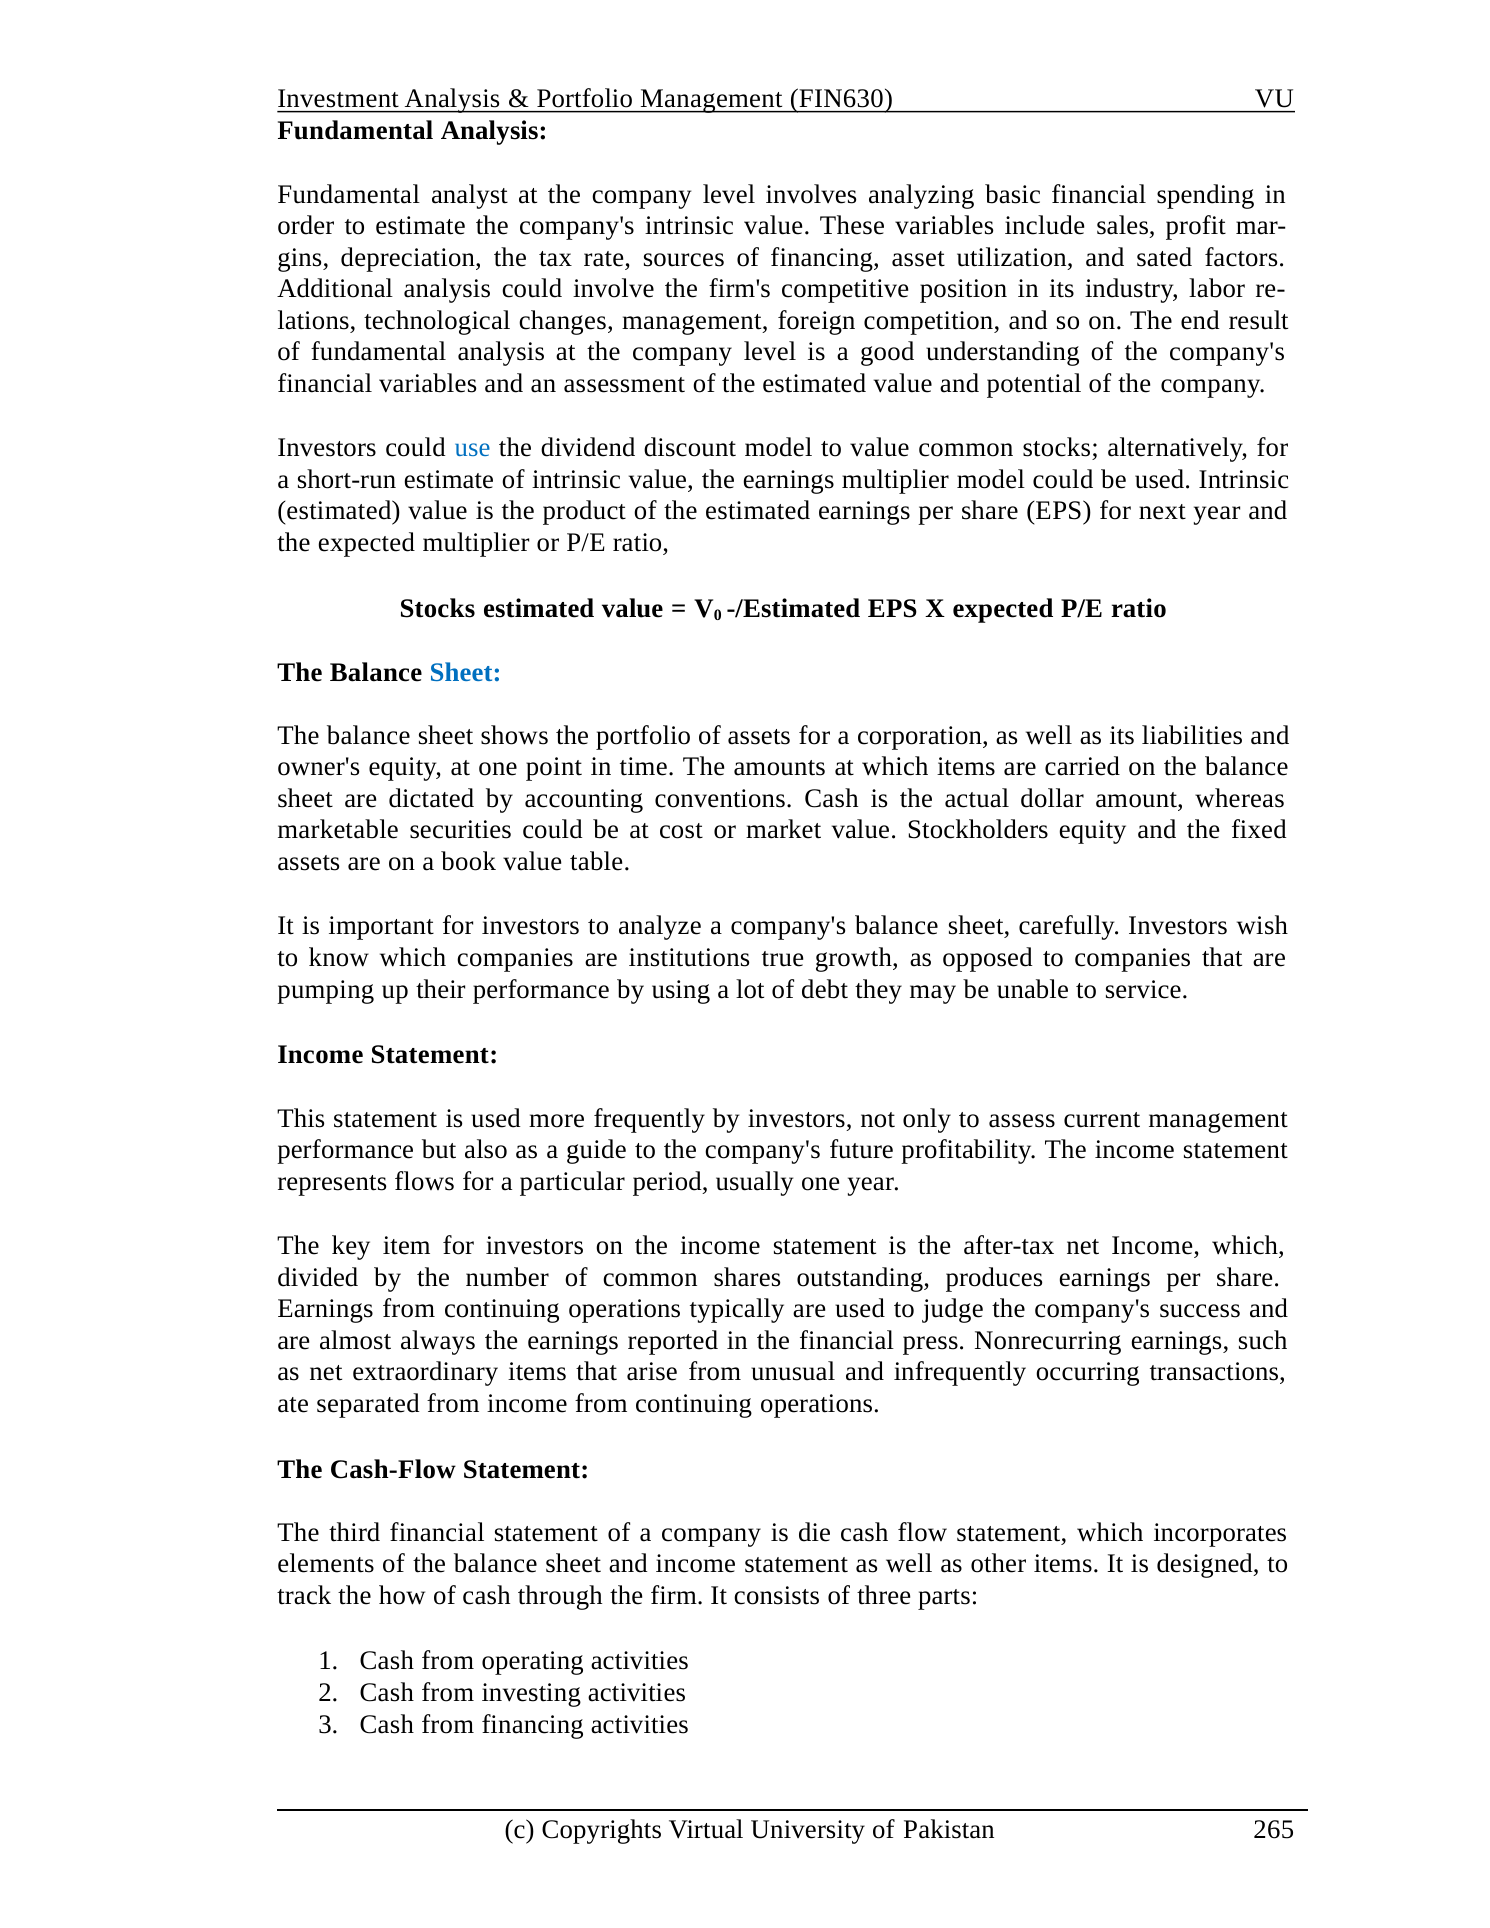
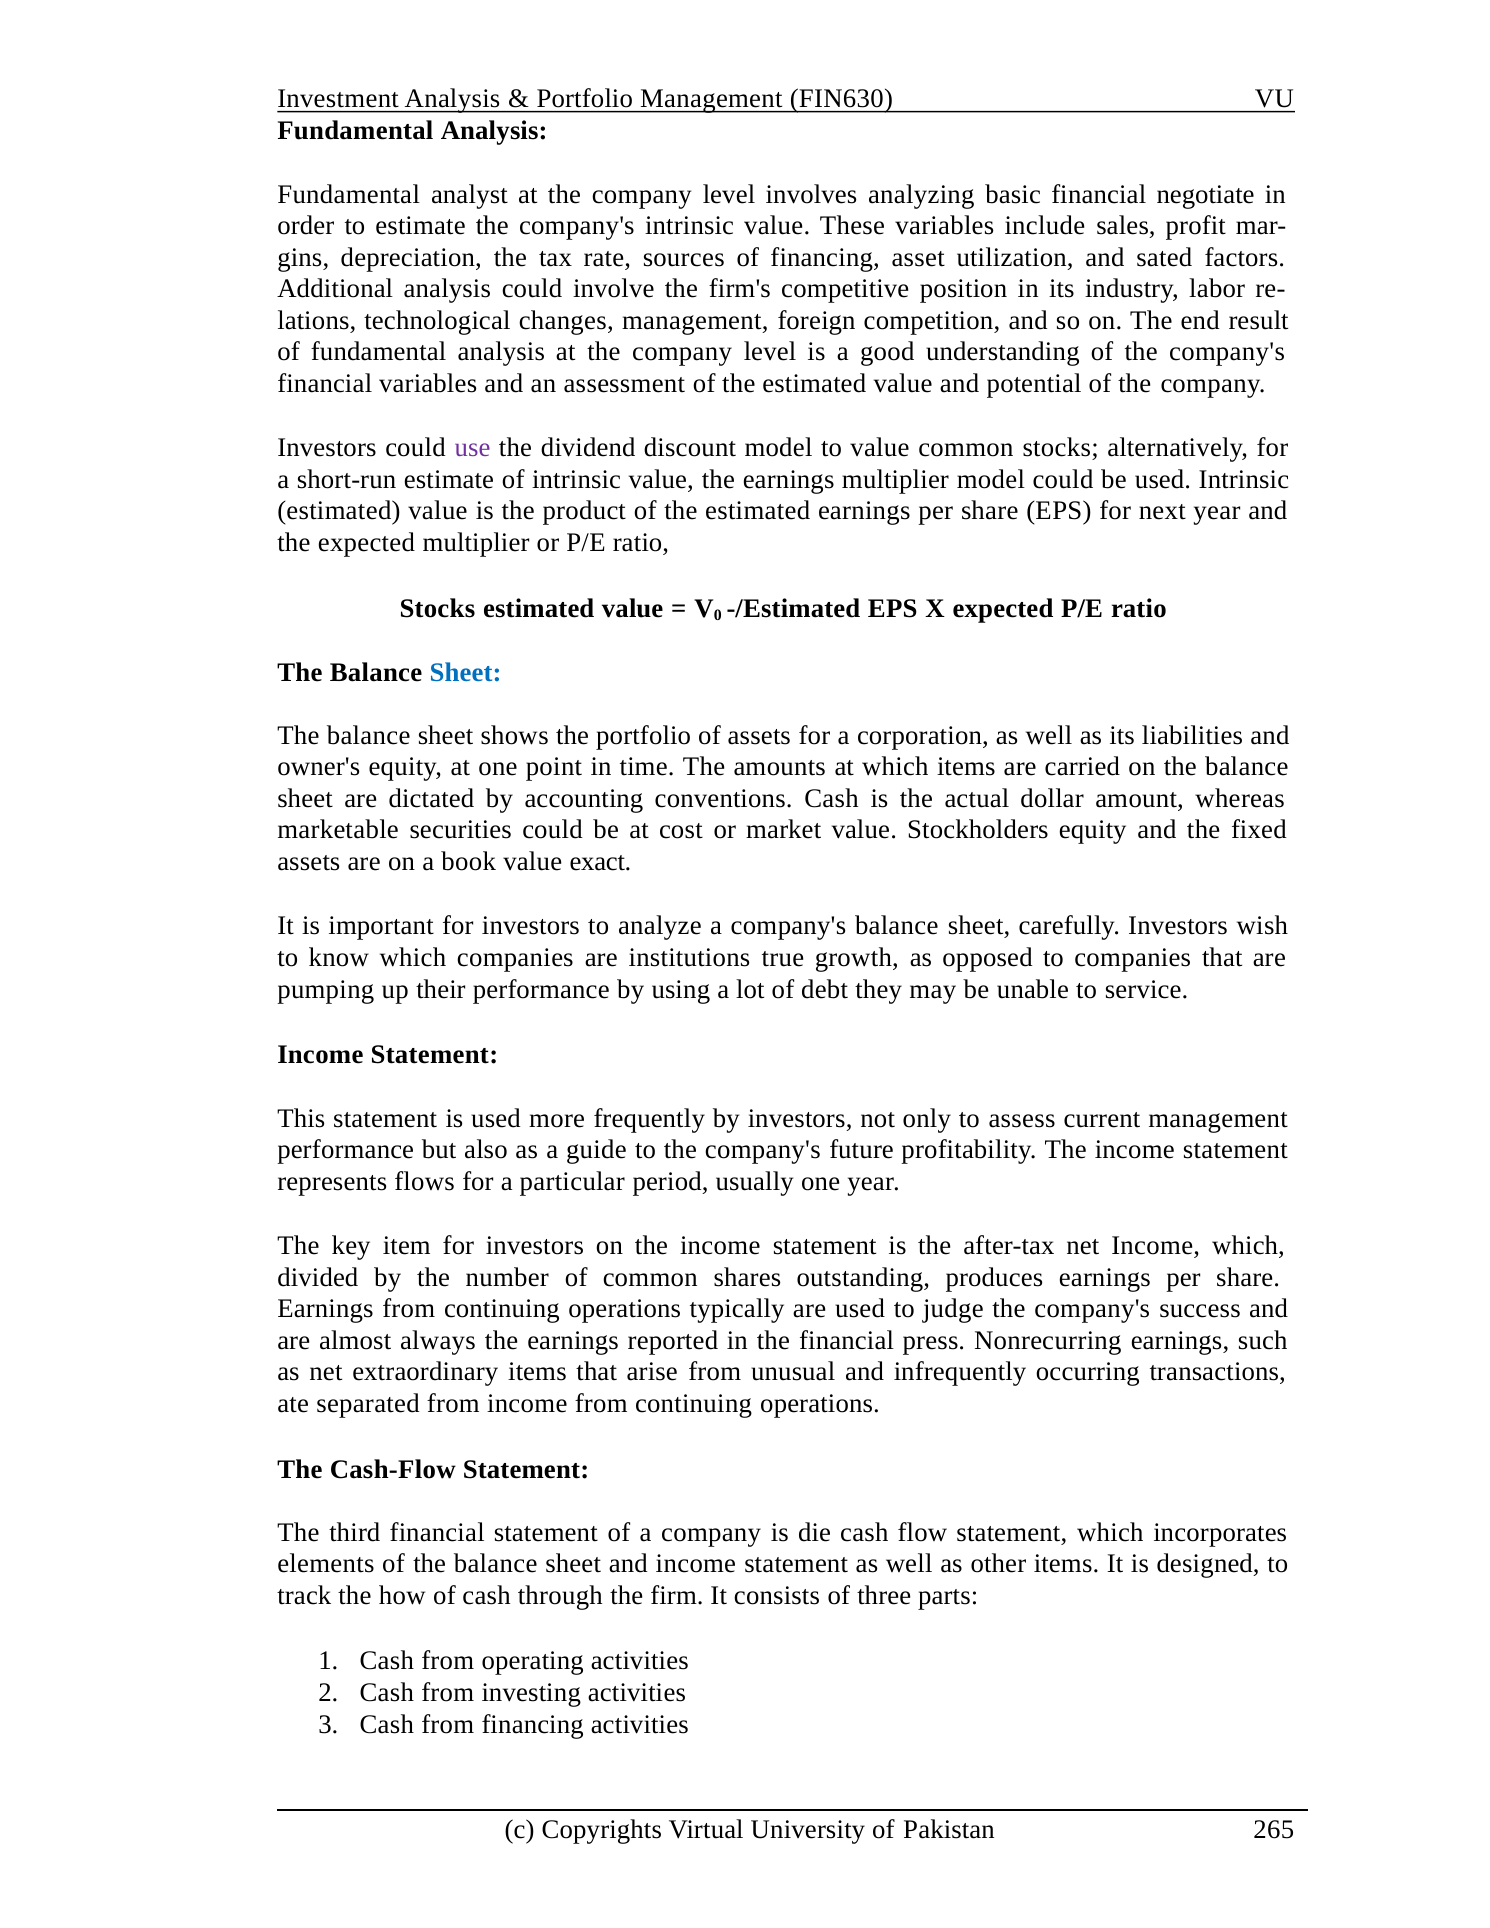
spending: spending -> negotiate
use colour: blue -> purple
table: table -> exact
